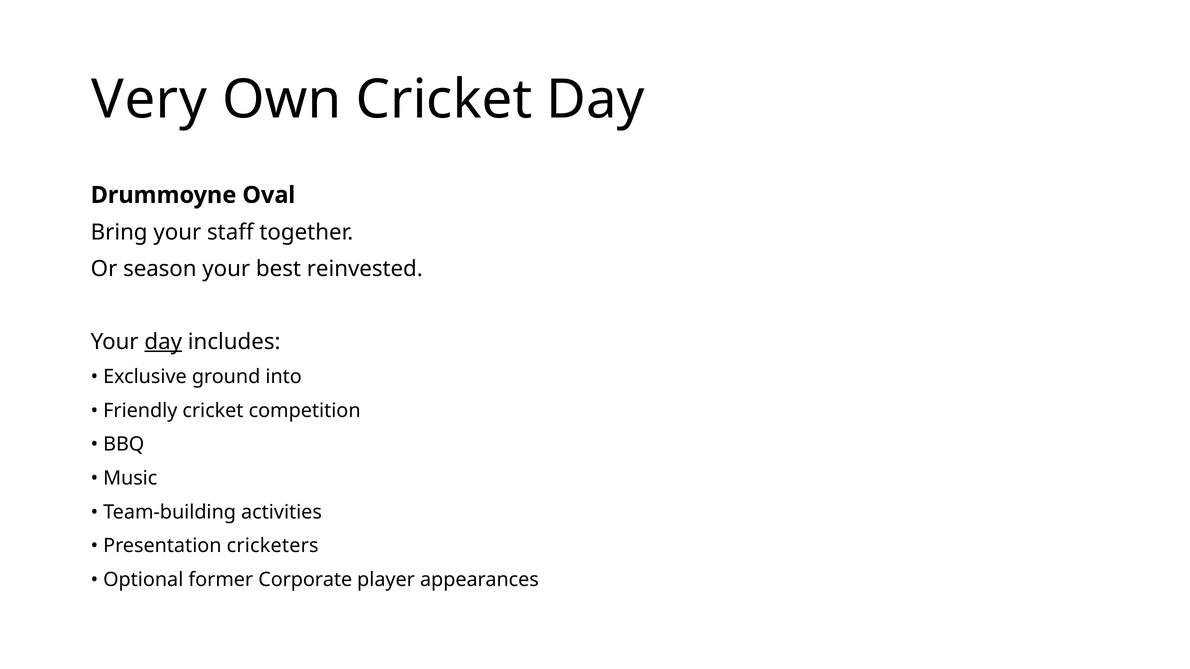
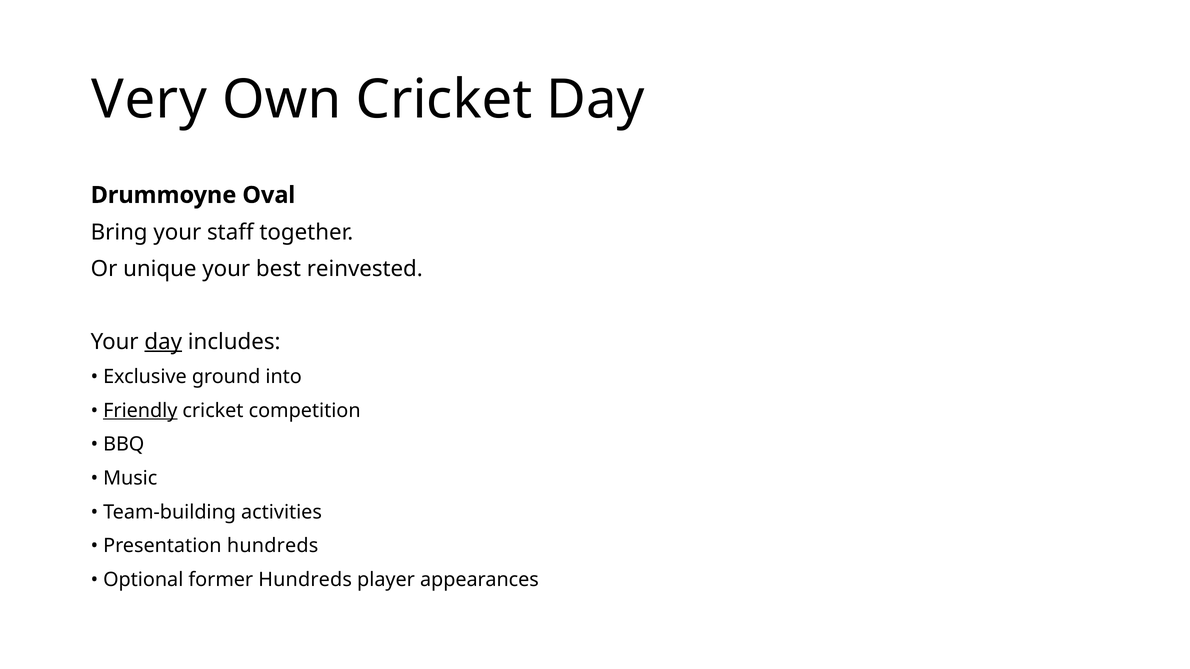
season: season -> unique
Friendly underline: none -> present
Presentation cricketers: cricketers -> hundreds
former Corporate: Corporate -> Hundreds
